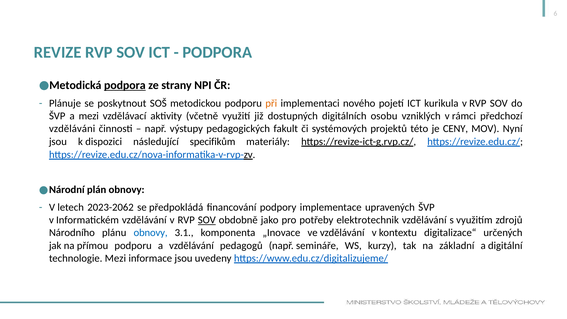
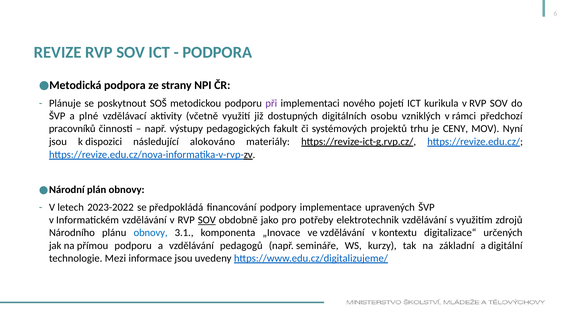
podpora at (125, 85) underline: present -> none
při colour: orange -> purple
a mezi: mezi -> plné
vzděláváni: vzděláváni -> pracovníků
této: této -> trhu
specifikům: specifikům -> alokováno
2023-2062: 2023-2062 -> 2023-2022
